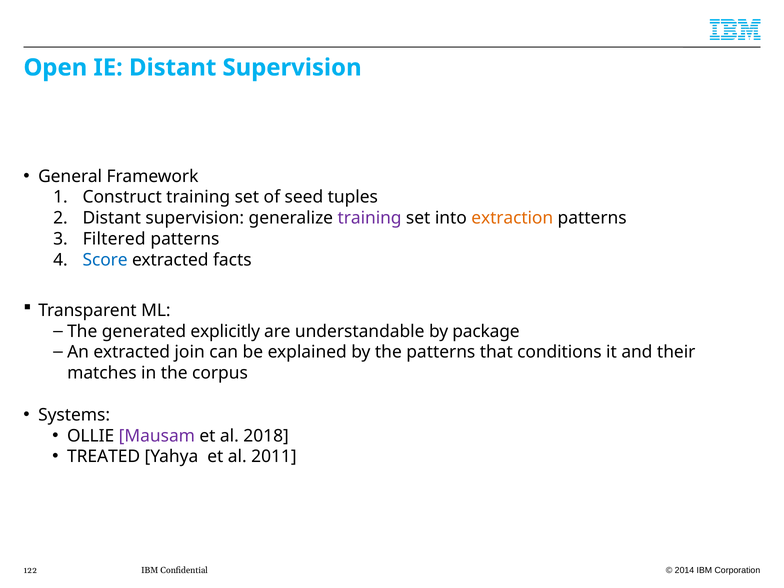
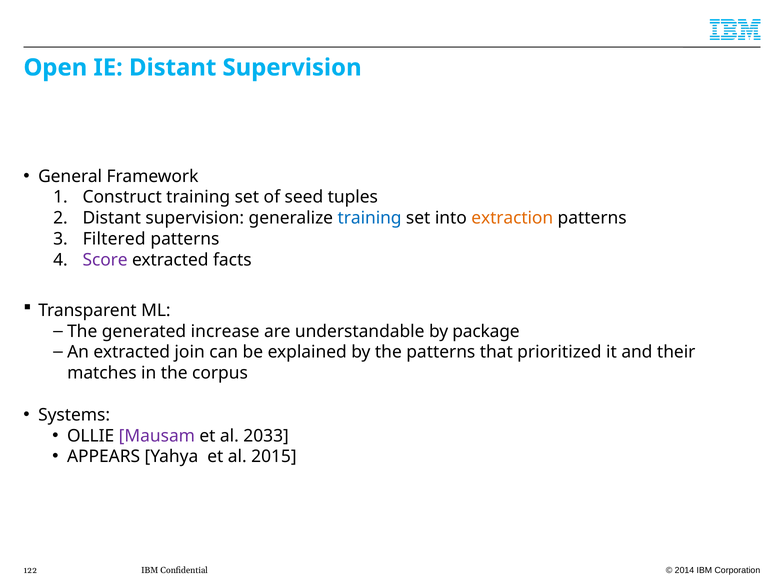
training at (370, 218) colour: purple -> blue
Score colour: blue -> purple
explicitly: explicitly -> increase
conditions: conditions -> prioritized
2018: 2018 -> 2033
TREATED: TREATED -> APPEARS
2011: 2011 -> 2015
